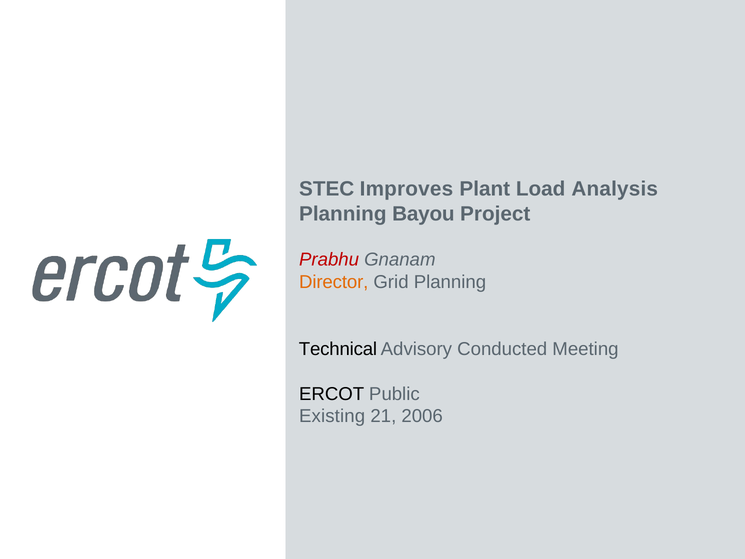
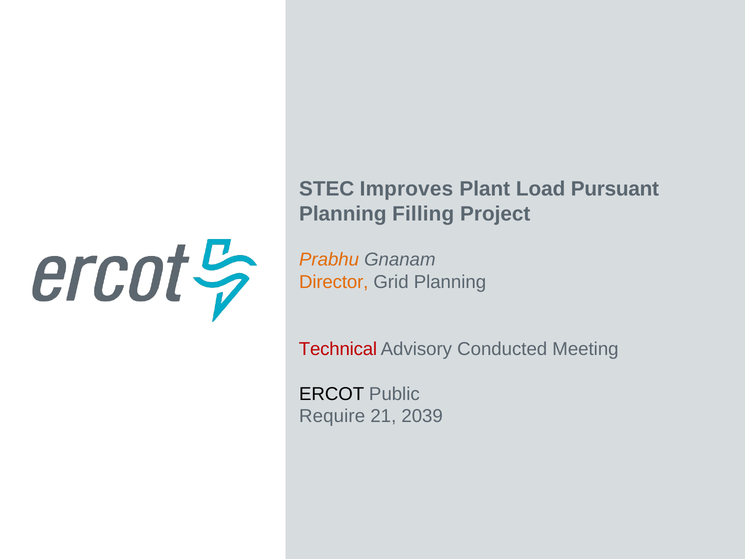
Analysis: Analysis -> Pursuant
Bayou: Bayou -> Filling
Prabhu colour: red -> orange
Technical colour: black -> red
Existing: Existing -> Require
2006: 2006 -> 2039
